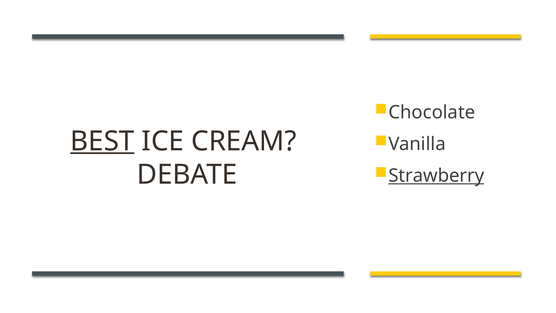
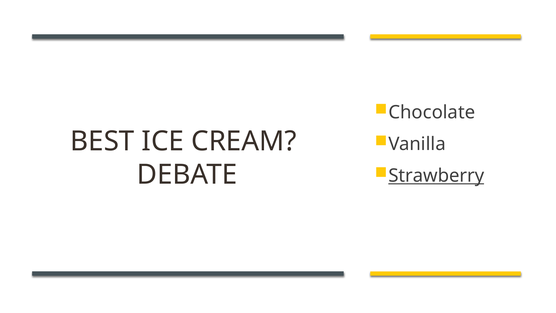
BEST underline: present -> none
